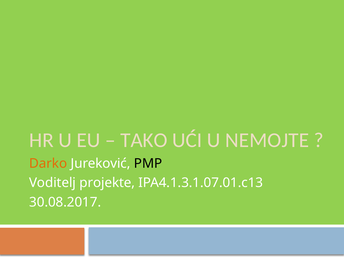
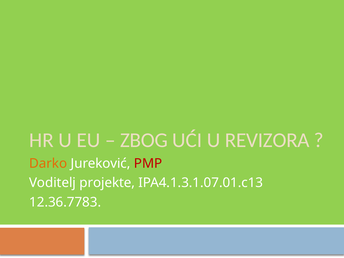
TAKO: TAKO -> ZBOG
NEMOJTE: NEMOJTE -> REVIZORA
PMP colour: black -> red
30.08.2017: 30.08.2017 -> 12.36.7783
